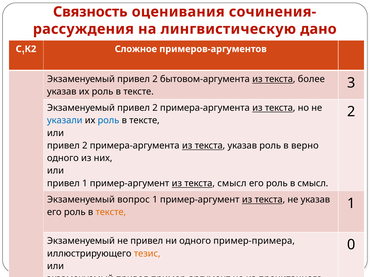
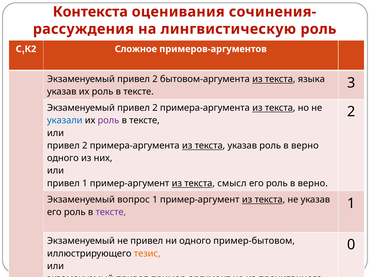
Связность: Связность -> Контекста
лингвистическую дано: дано -> роль
более: более -> языка
роль at (108, 121) colour: blue -> purple
его роль в смысл: смысл -> верно
тексте at (111, 212) colour: orange -> purple
пример-примера: пример-примера -> пример-бытовом
